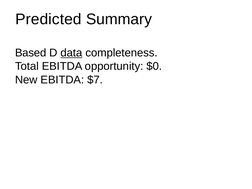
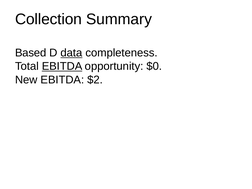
Predicted: Predicted -> Collection
EBITDA at (62, 66) underline: none -> present
$7: $7 -> $2
